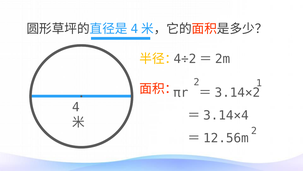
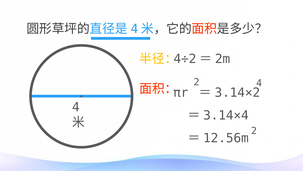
2 1: 1 -> 4
